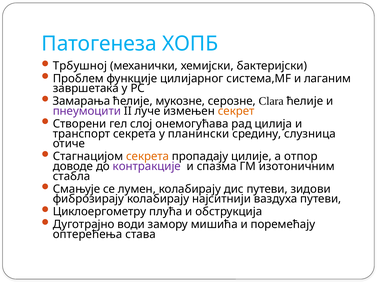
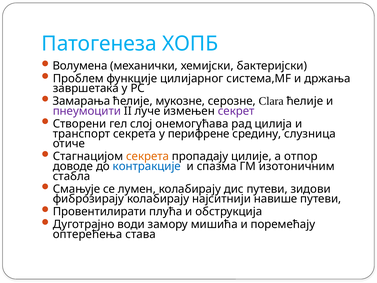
Трбушној: Трбушној -> Волумена
лаганим: лаганим -> држања
секрет colour: orange -> purple
планински: планински -> перифрене
контракције colour: purple -> blue
ваздуха: ваздуха -> навише
Циклоергометру: Циклоергометру -> Провентилирати
